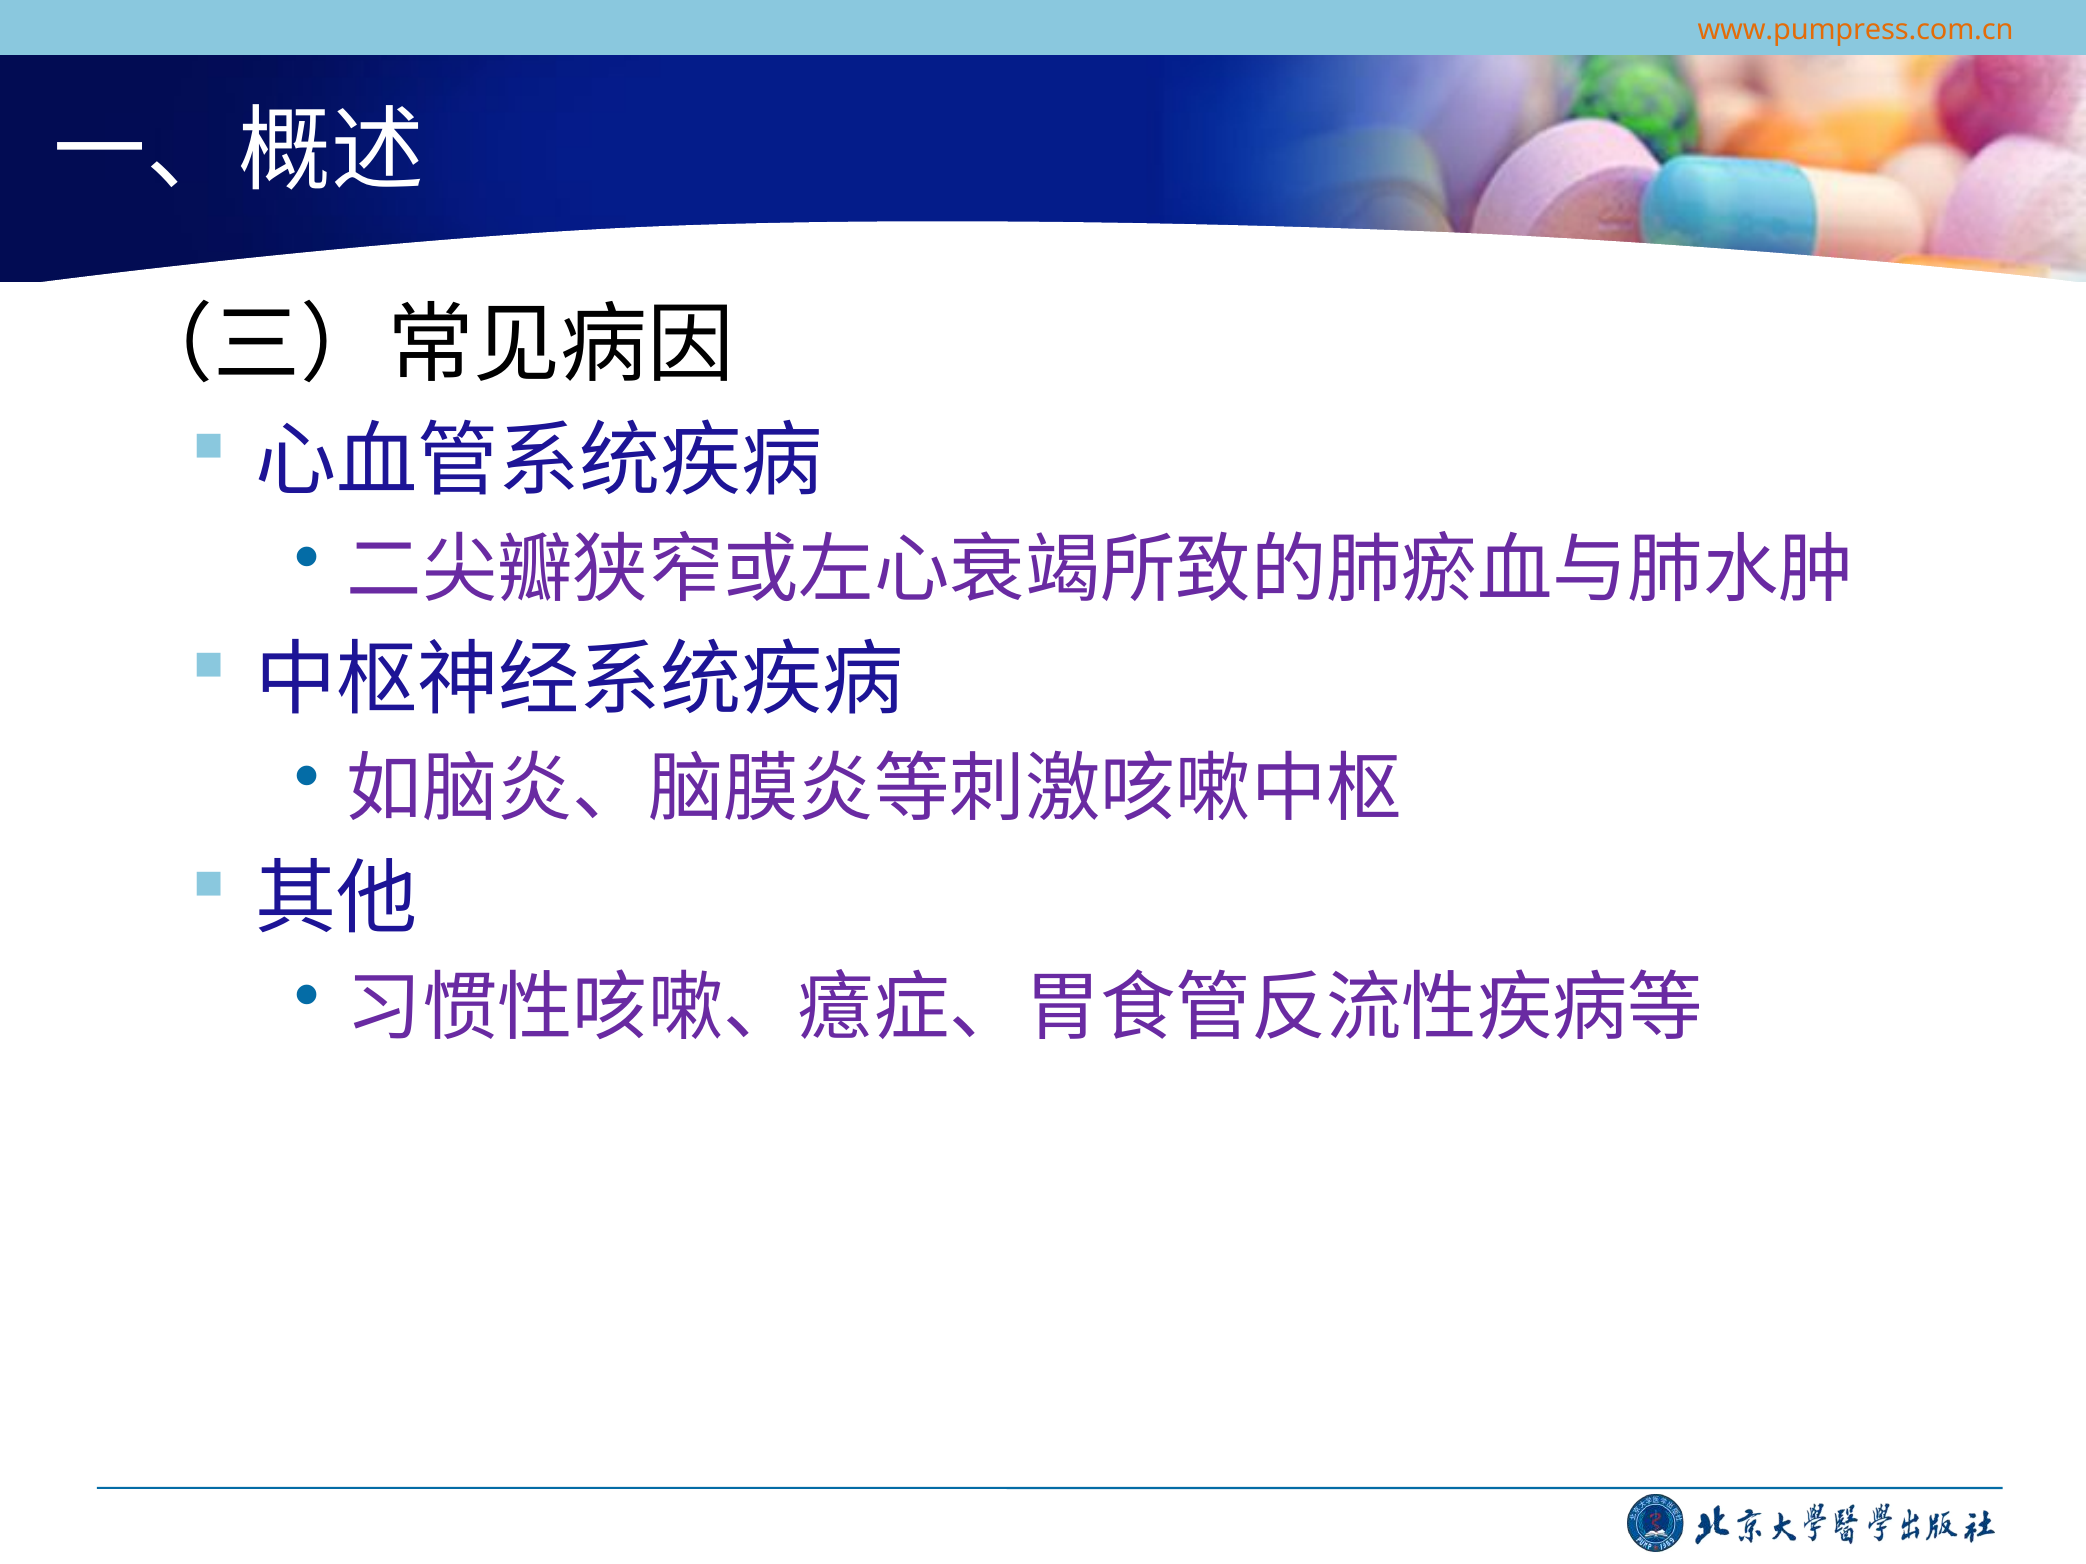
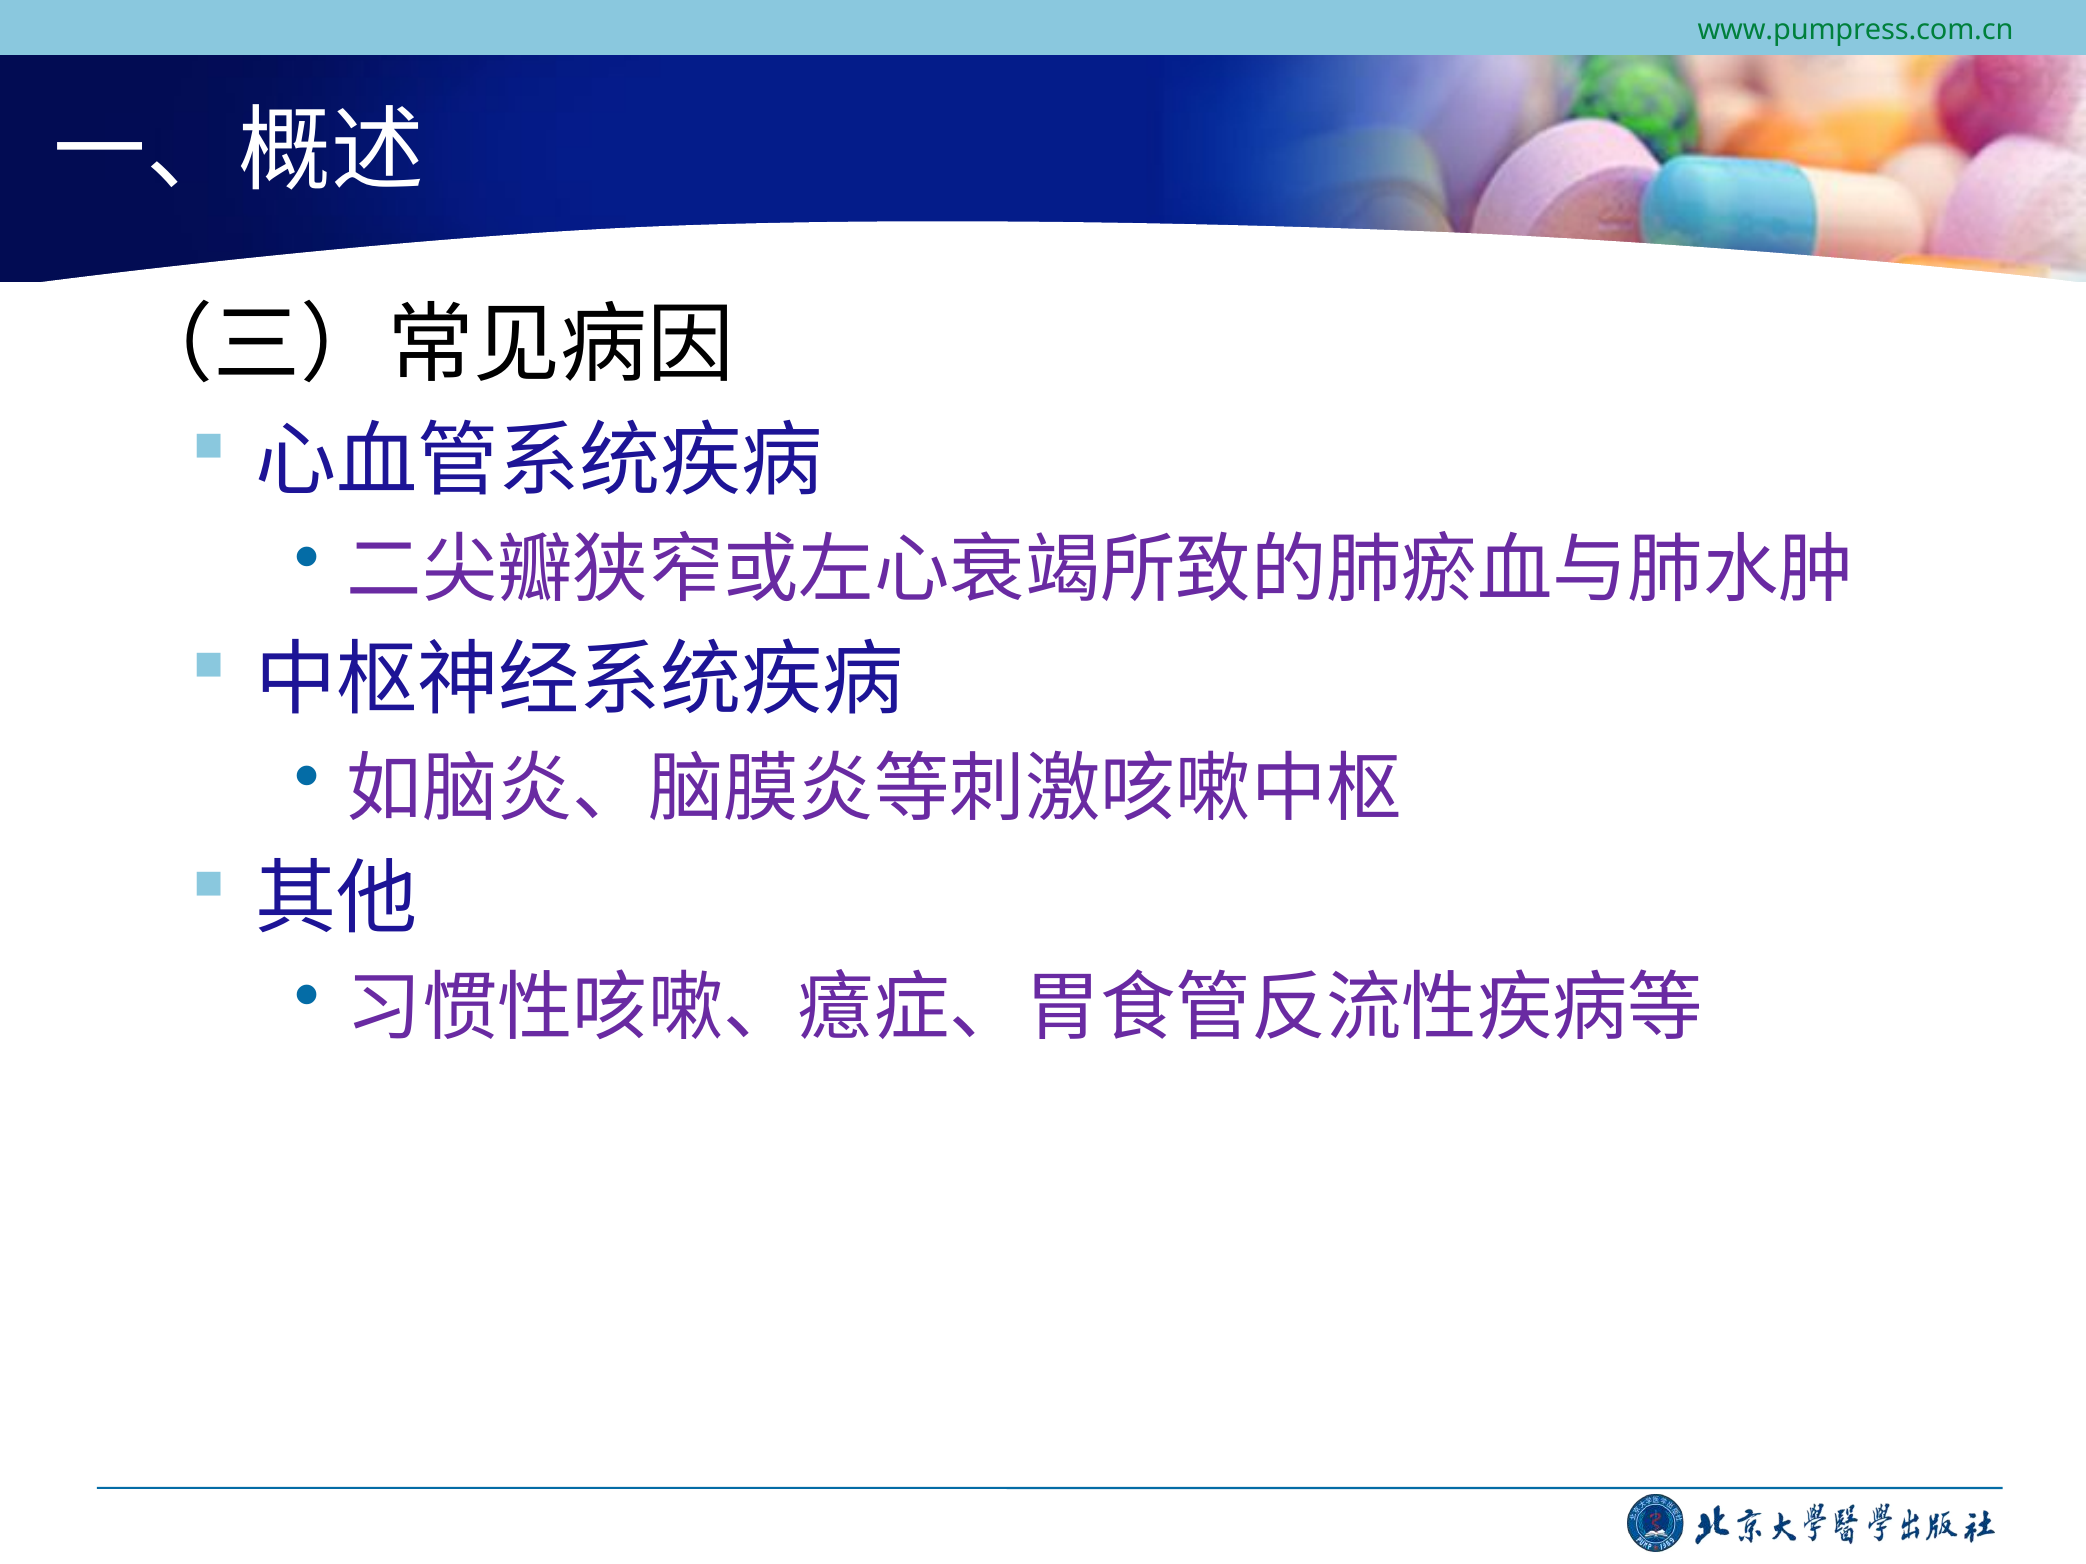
www.pumpress.com.cn colour: orange -> green
